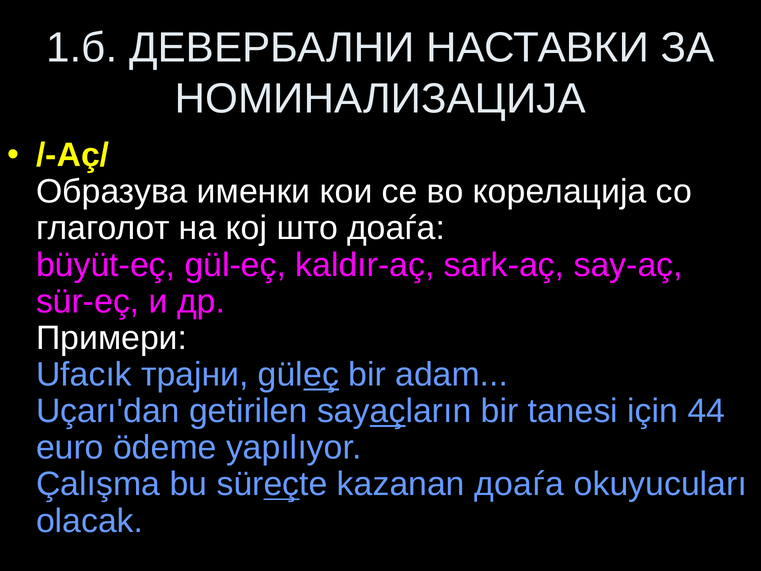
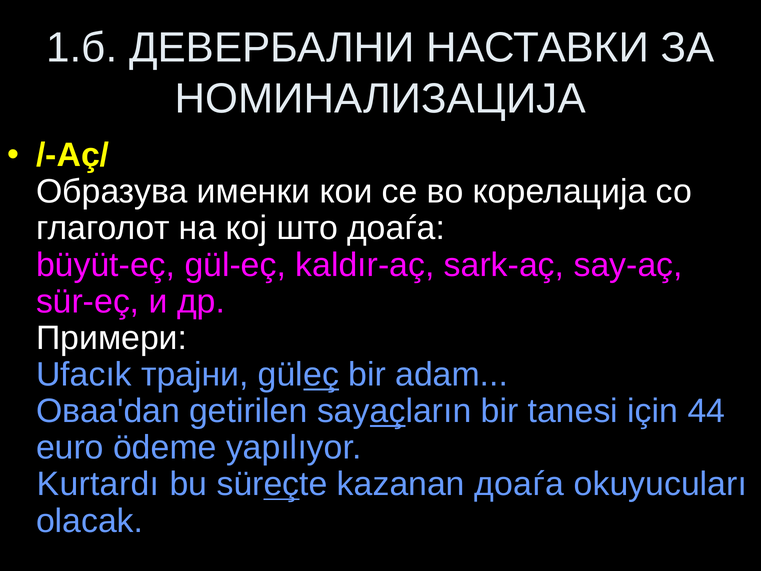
Uçarı'dan: Uçarı'dan -> Оваа'dan
Çalışma: Çalışma -> Kurtardı
